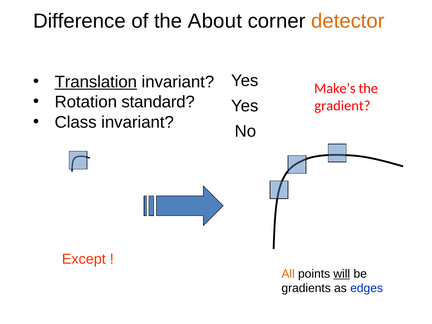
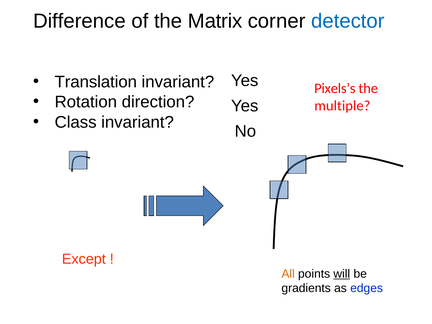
About: About -> Matrix
detector colour: orange -> blue
Translation underline: present -> none
Make’s: Make’s -> Pixels’s
standard: standard -> direction
gradient: gradient -> multiple
